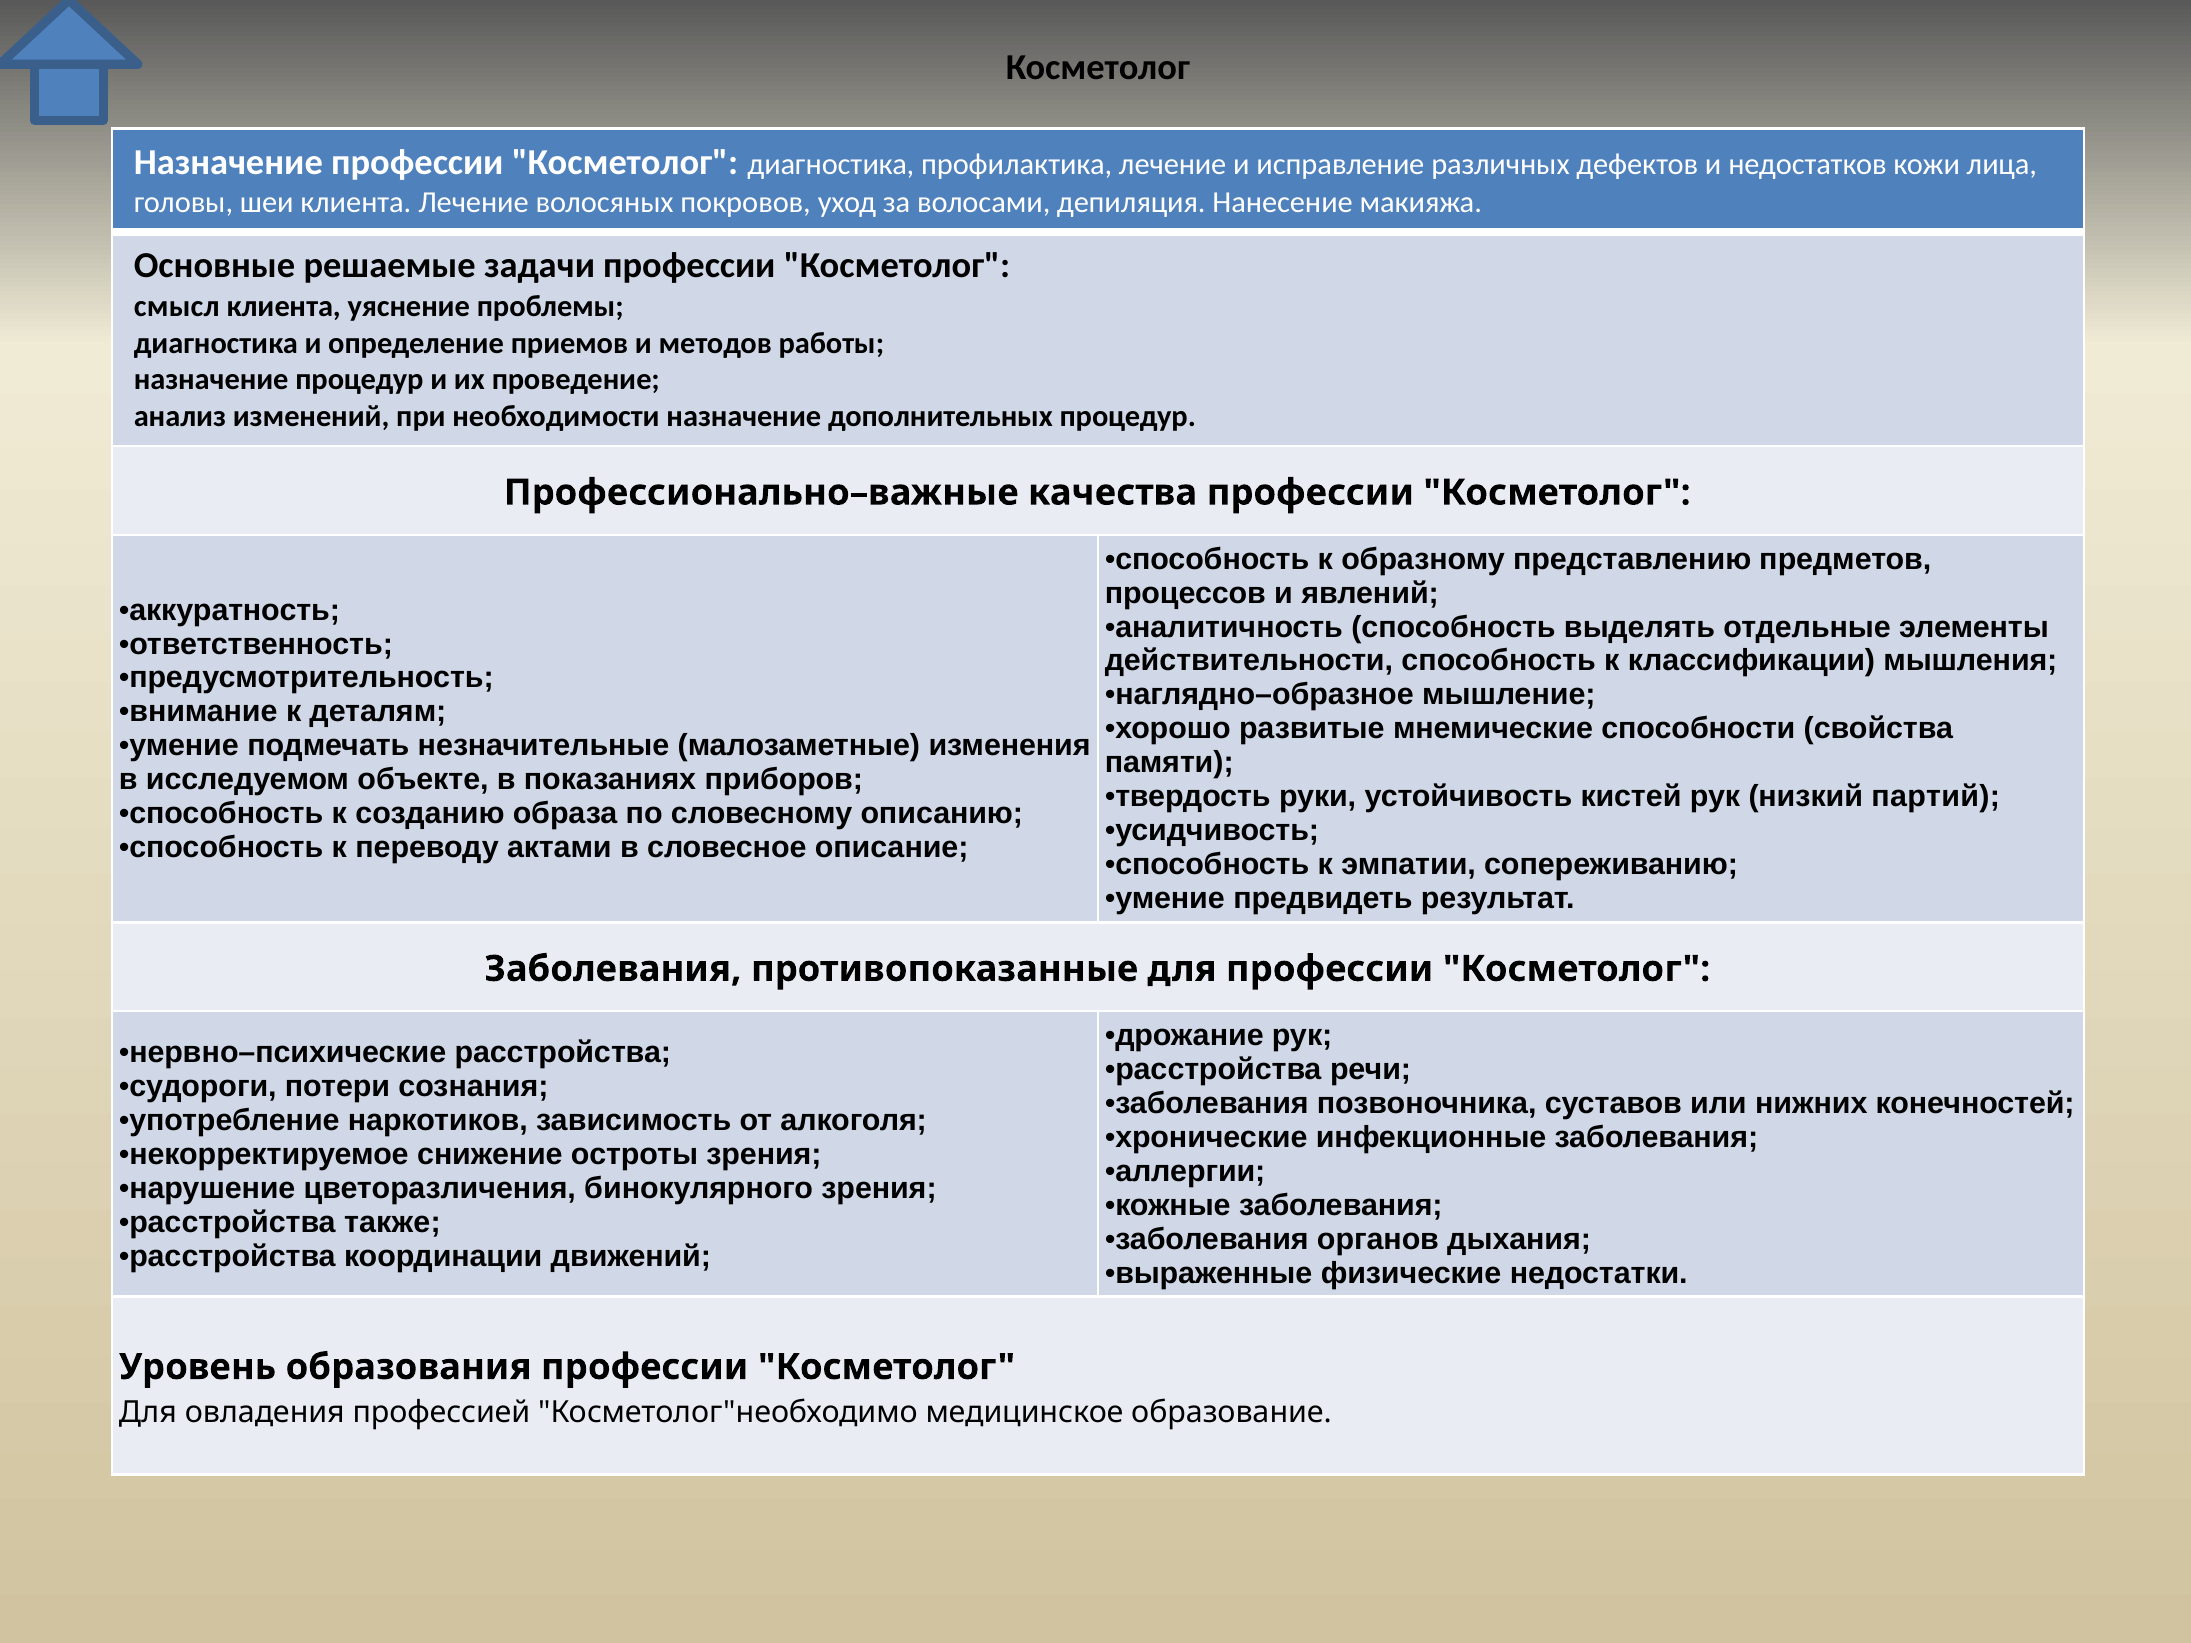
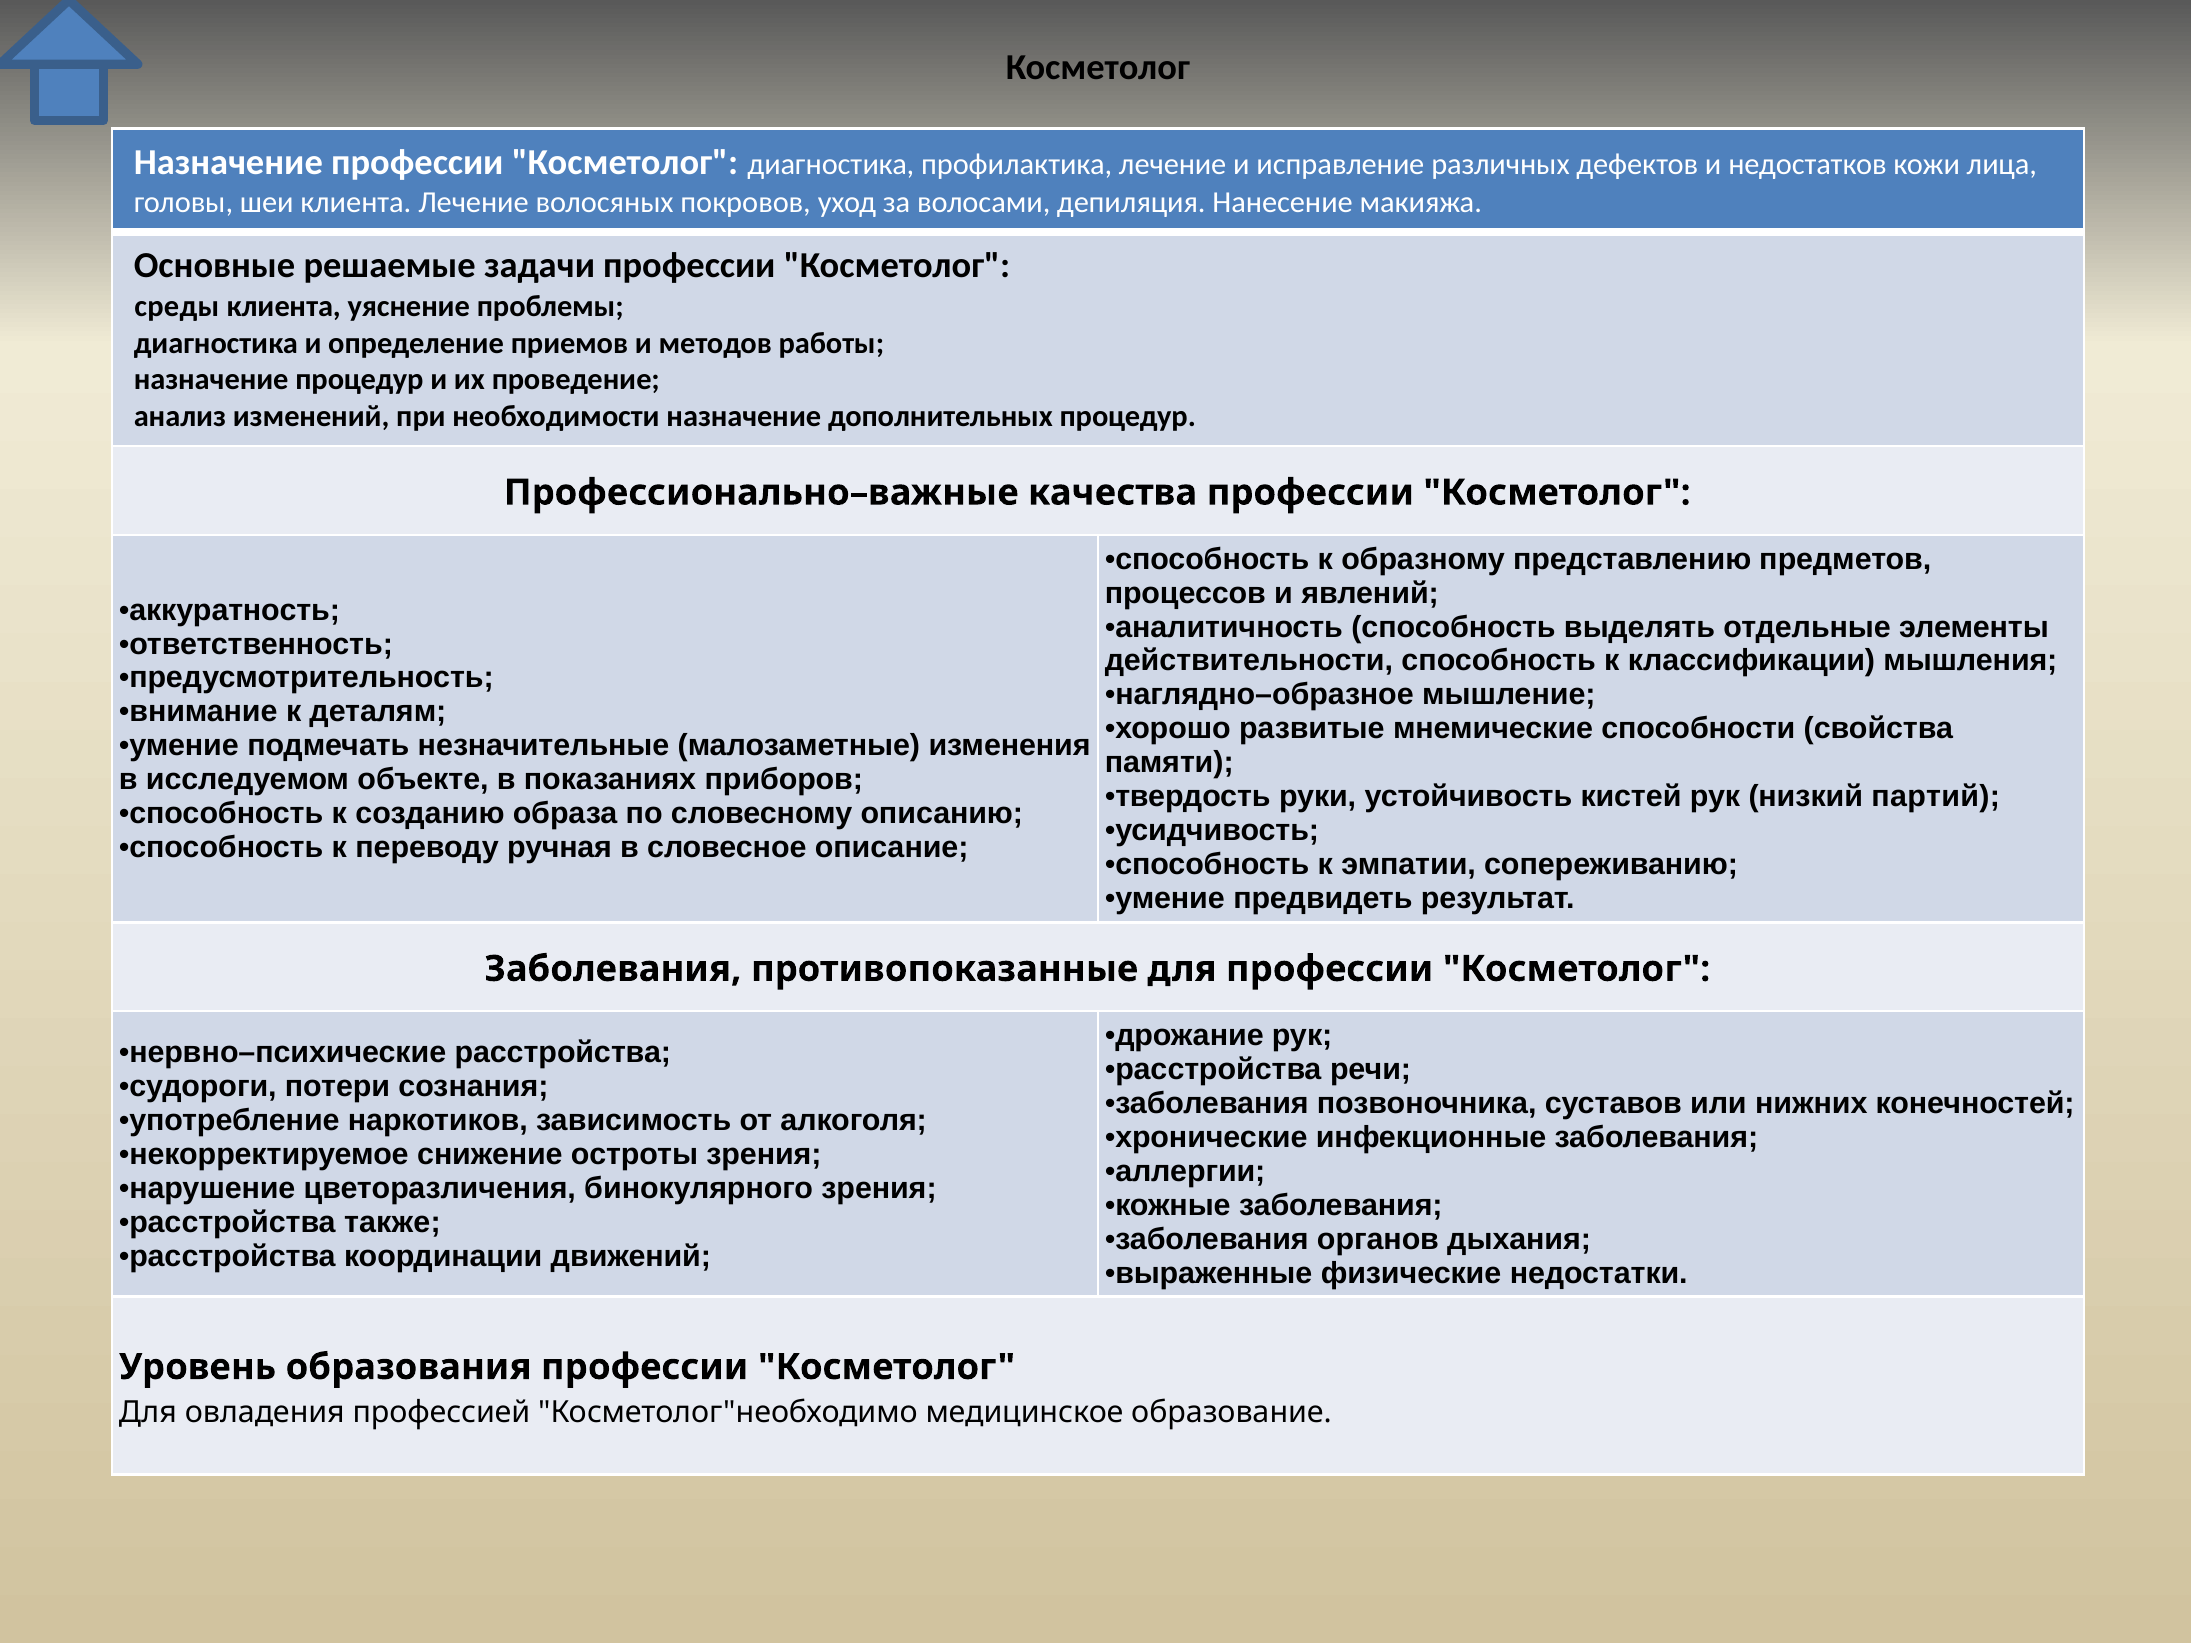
смысл: смысл -> среды
актами: актами -> ручная
